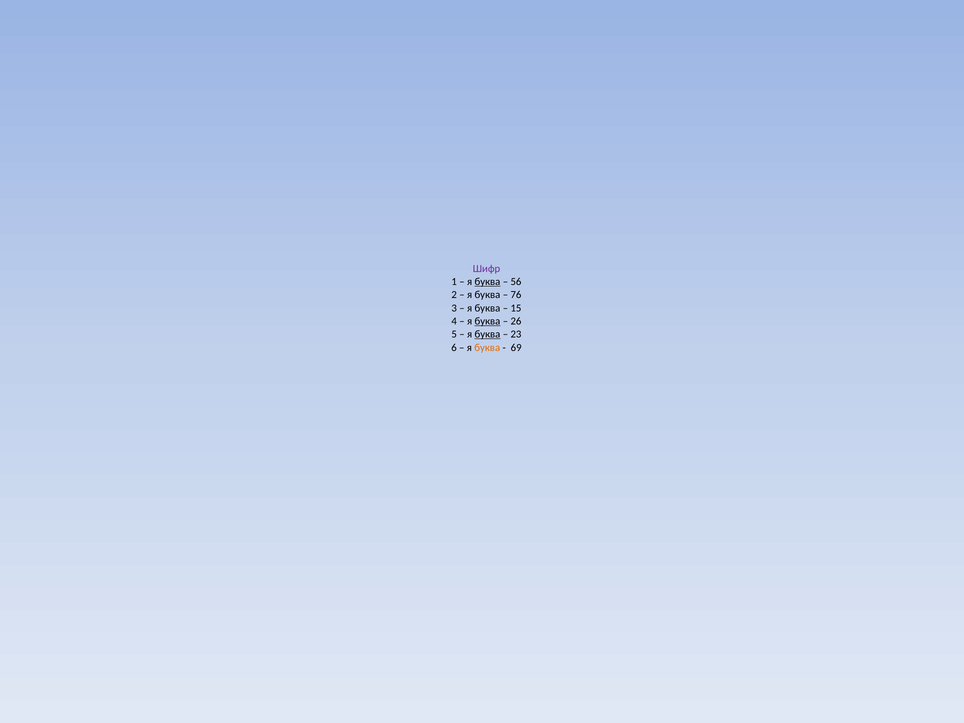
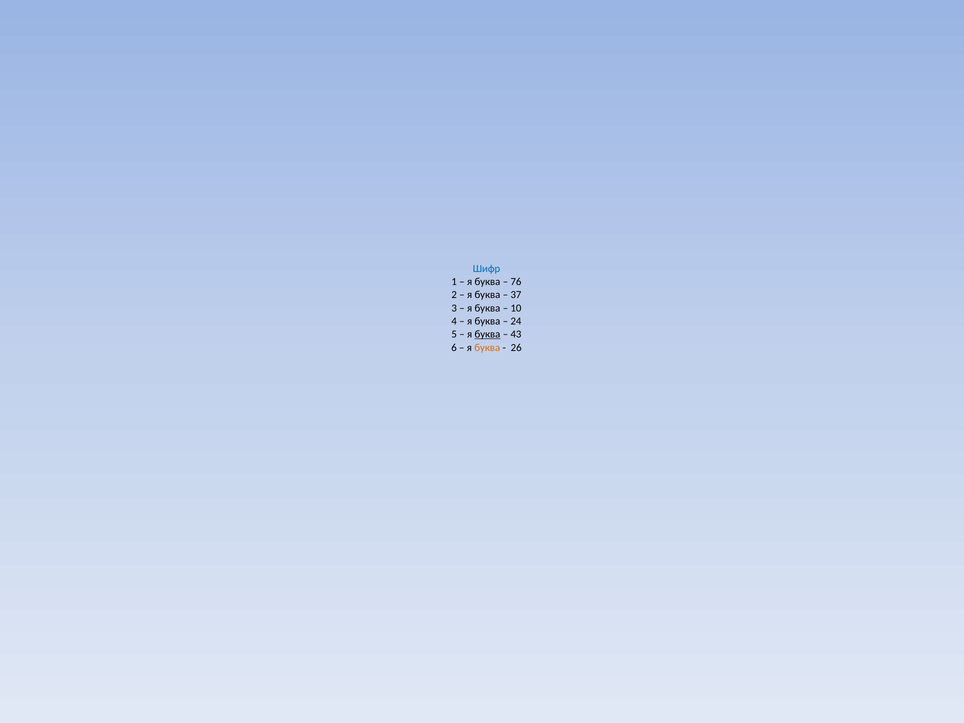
Шифр colour: purple -> blue
буква at (487, 282) underline: present -> none
56: 56 -> 76
76: 76 -> 37
15: 15 -> 10
буква at (487, 321) underline: present -> none
26: 26 -> 24
23: 23 -> 43
69: 69 -> 26
